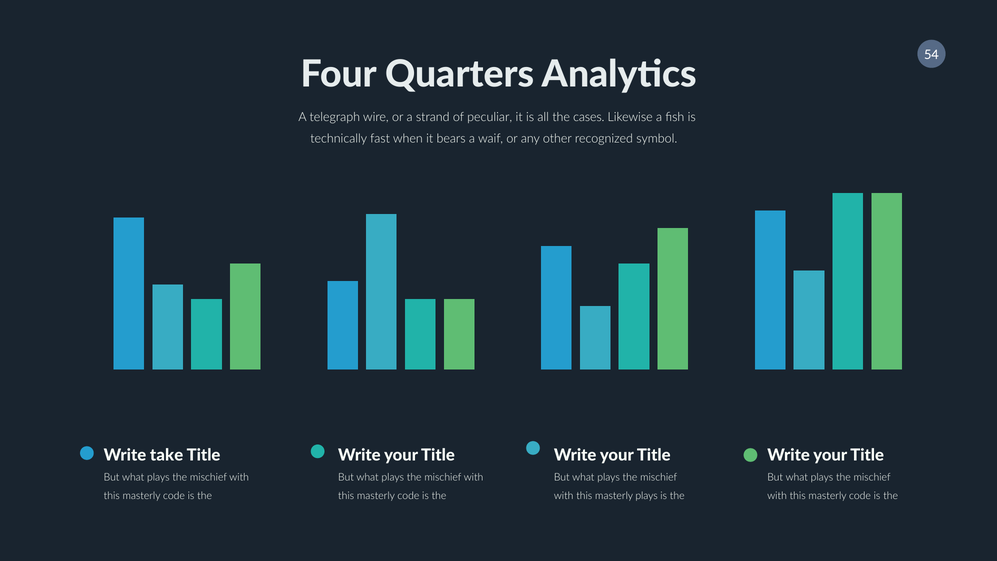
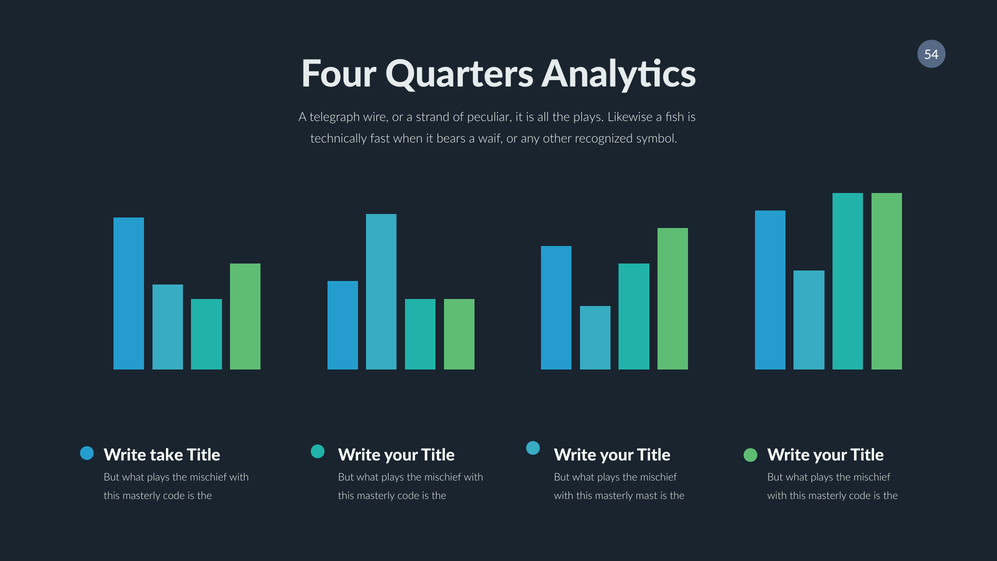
the cases: cases -> plays
masterly plays: plays -> mast
